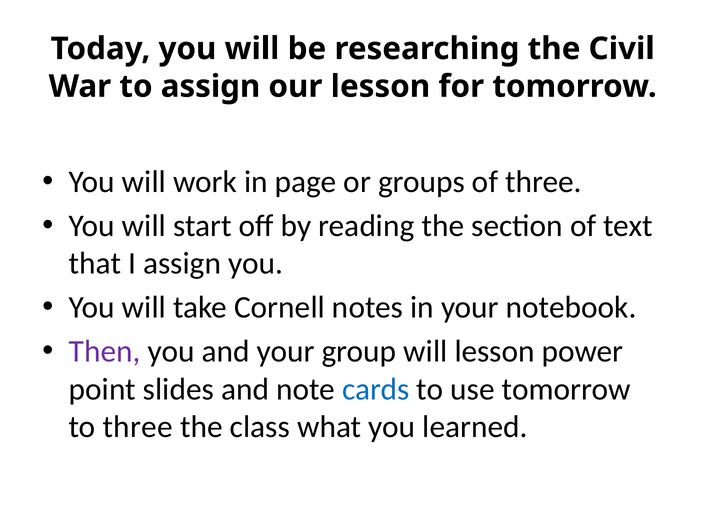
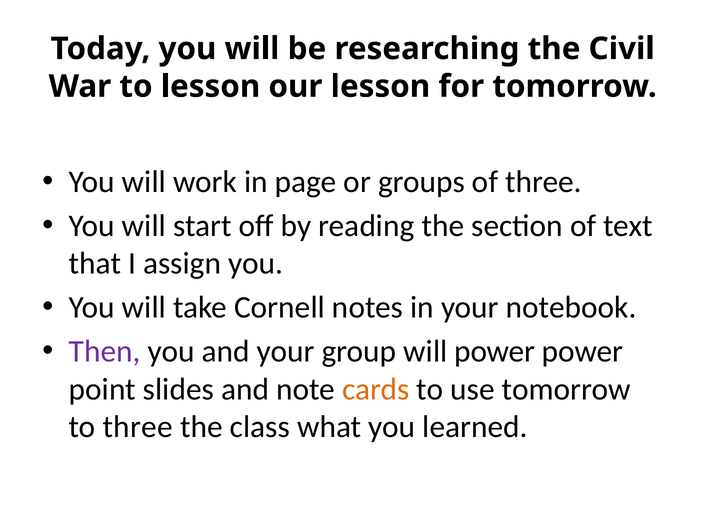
to assign: assign -> lesson
will lesson: lesson -> power
cards colour: blue -> orange
